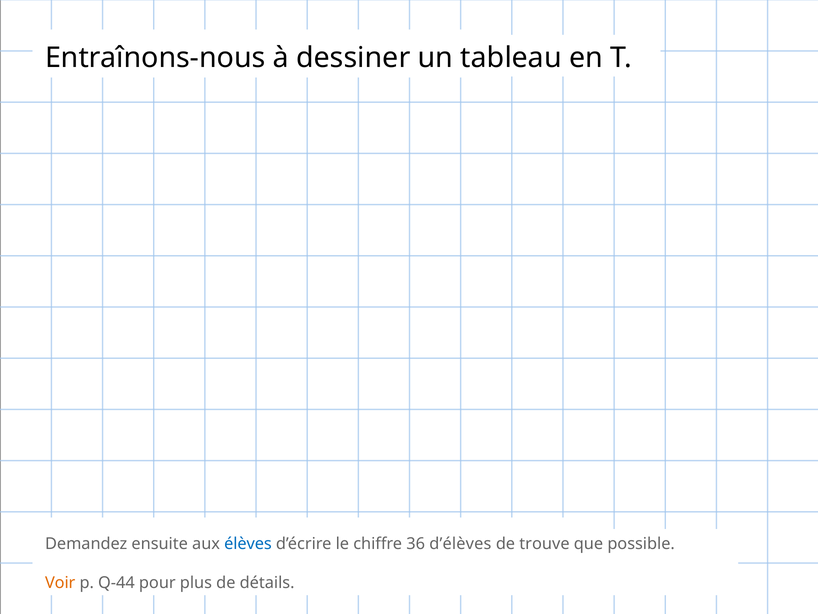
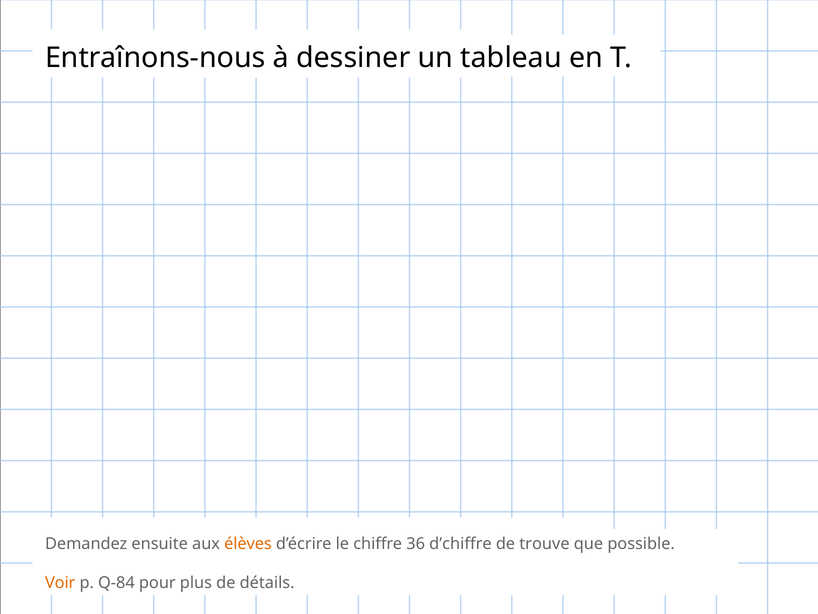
élèves colour: blue -> orange
d’élèves: d’élèves -> d’chiffre
Q-44: Q-44 -> Q-84
